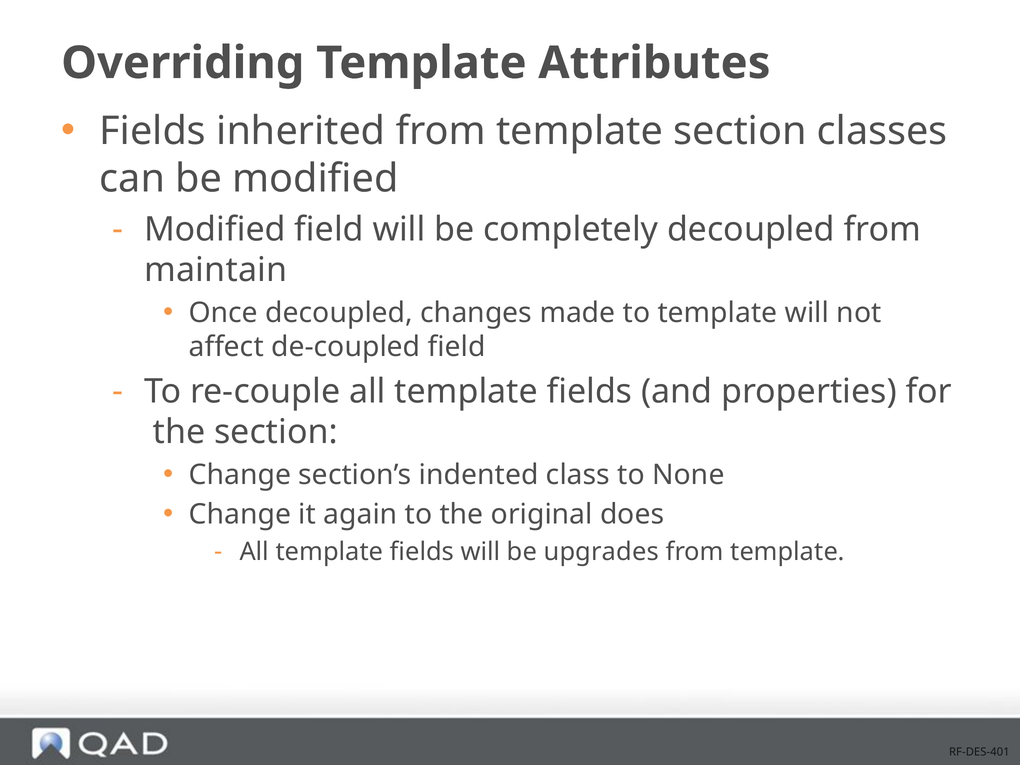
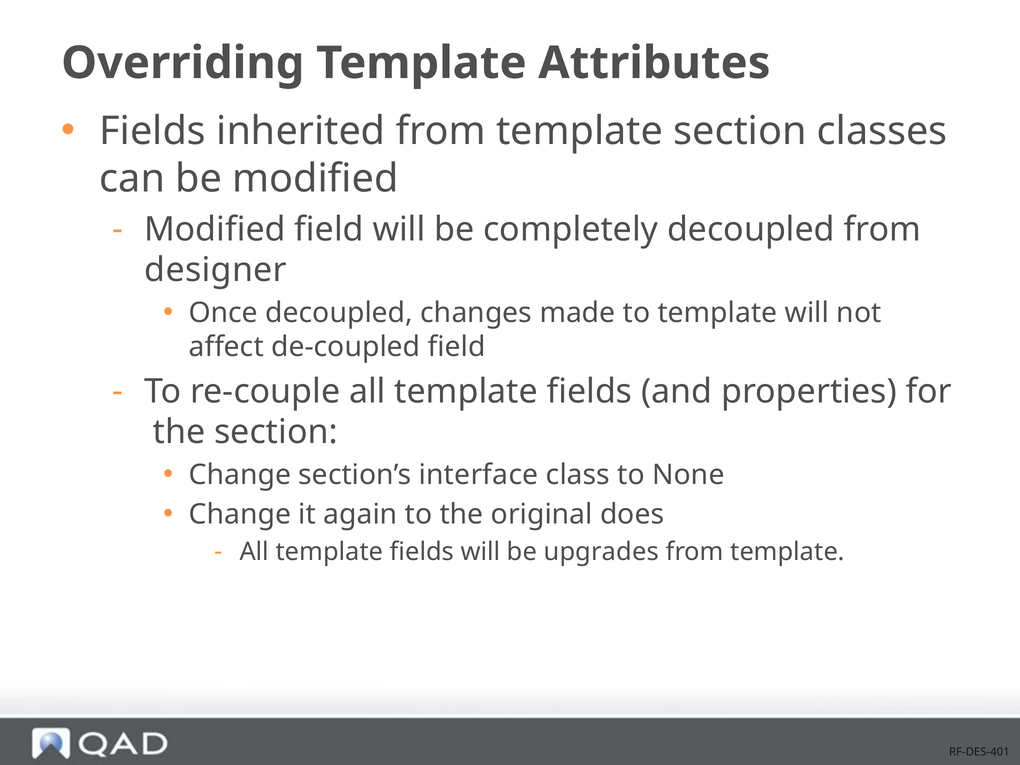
maintain: maintain -> designer
indented: indented -> interface
